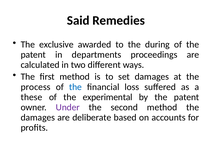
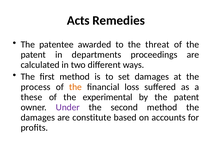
Said: Said -> Acts
exclusive: exclusive -> patentee
during: during -> threat
the at (75, 87) colour: blue -> orange
deliberate: deliberate -> constitute
